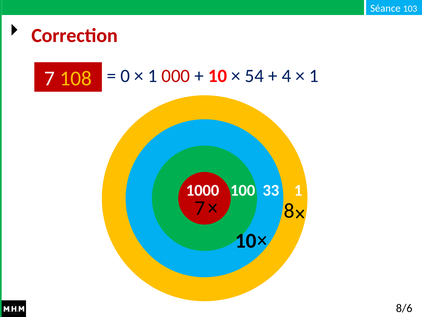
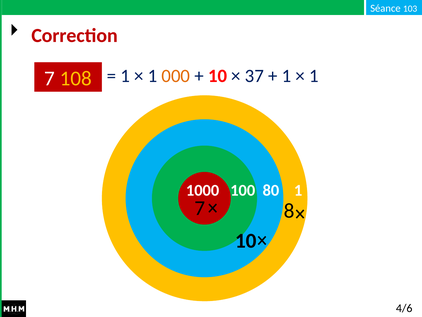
0 at (125, 76): 0 -> 1
000 colour: red -> orange
54: 54 -> 37
4 at (286, 76): 4 -> 1
33: 33 -> 80
8/6: 8/6 -> 4/6
